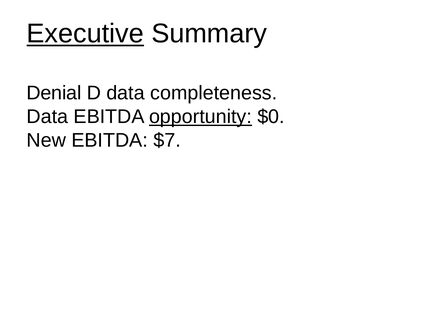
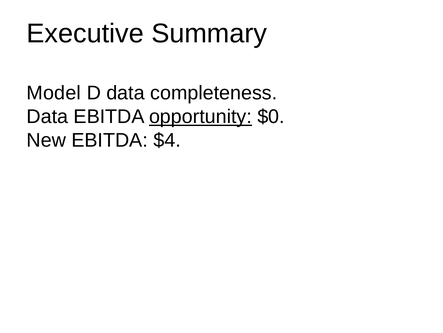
Executive underline: present -> none
Denial: Denial -> Model
$7: $7 -> $4
